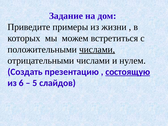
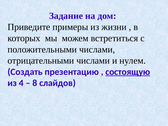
числами at (97, 49) underline: present -> none
6: 6 -> 4
5: 5 -> 8
